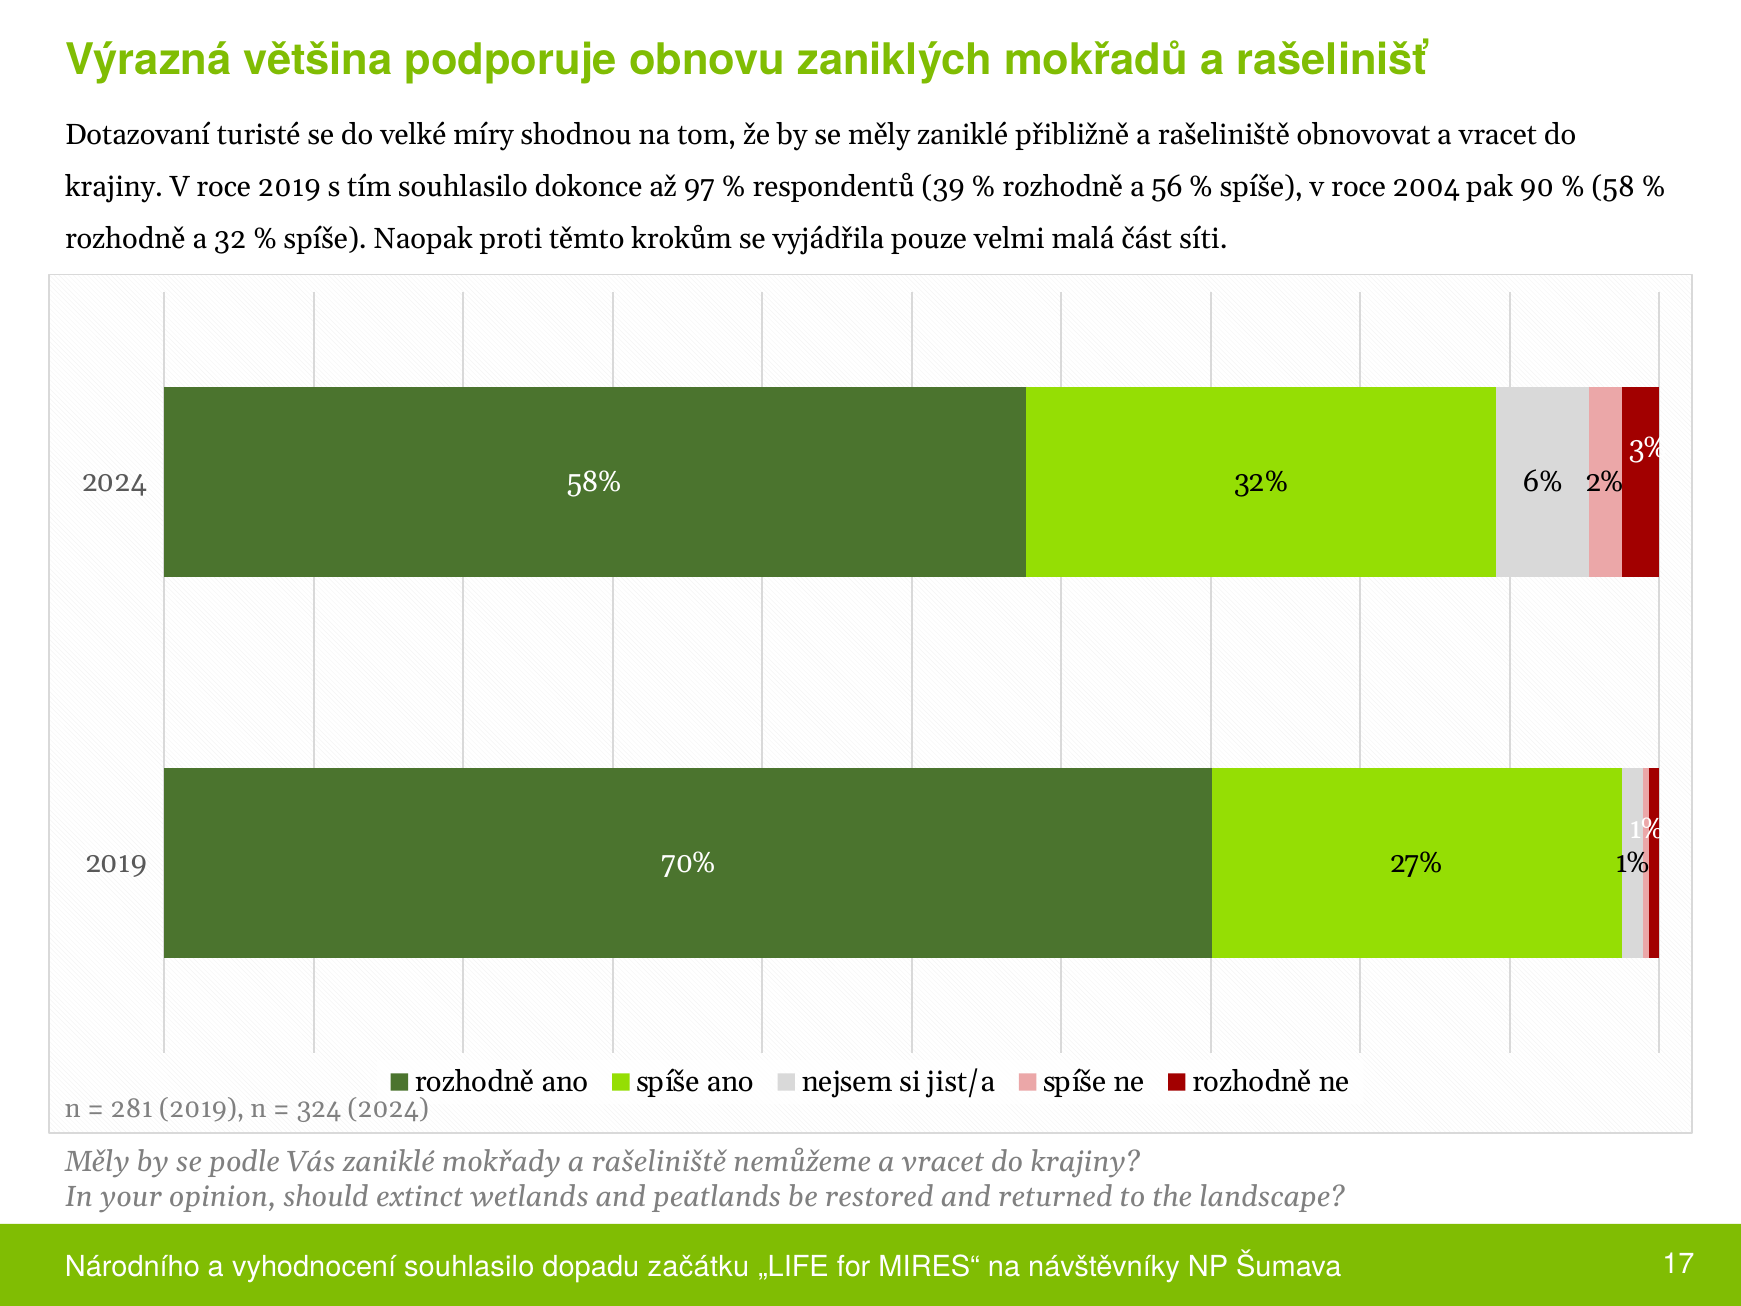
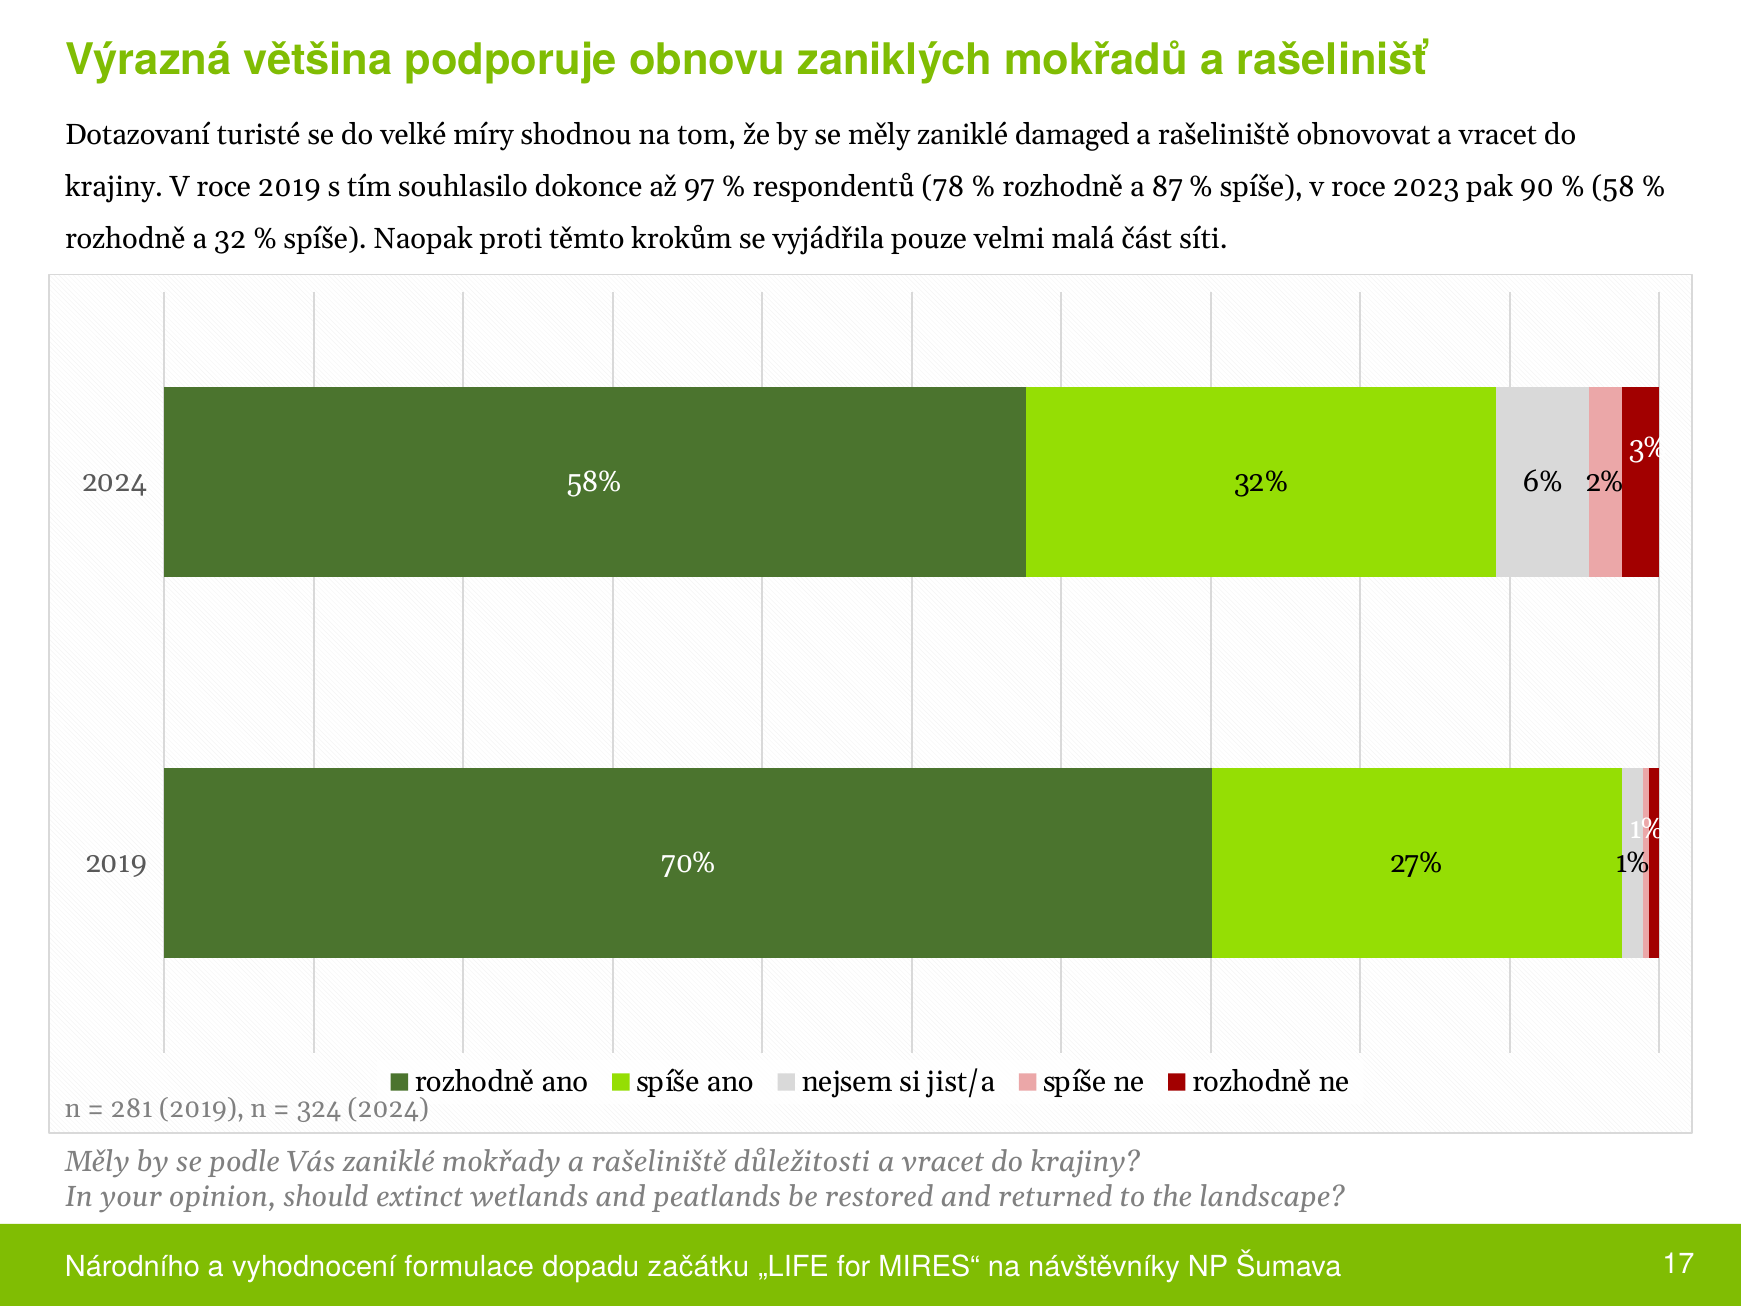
přibližně: přibližně -> damaged
39: 39 -> 78
56: 56 -> 87
2004: 2004 -> 2023
nemůžeme: nemůžeme -> důležitosti
vyhodnocení souhlasilo: souhlasilo -> formulace
